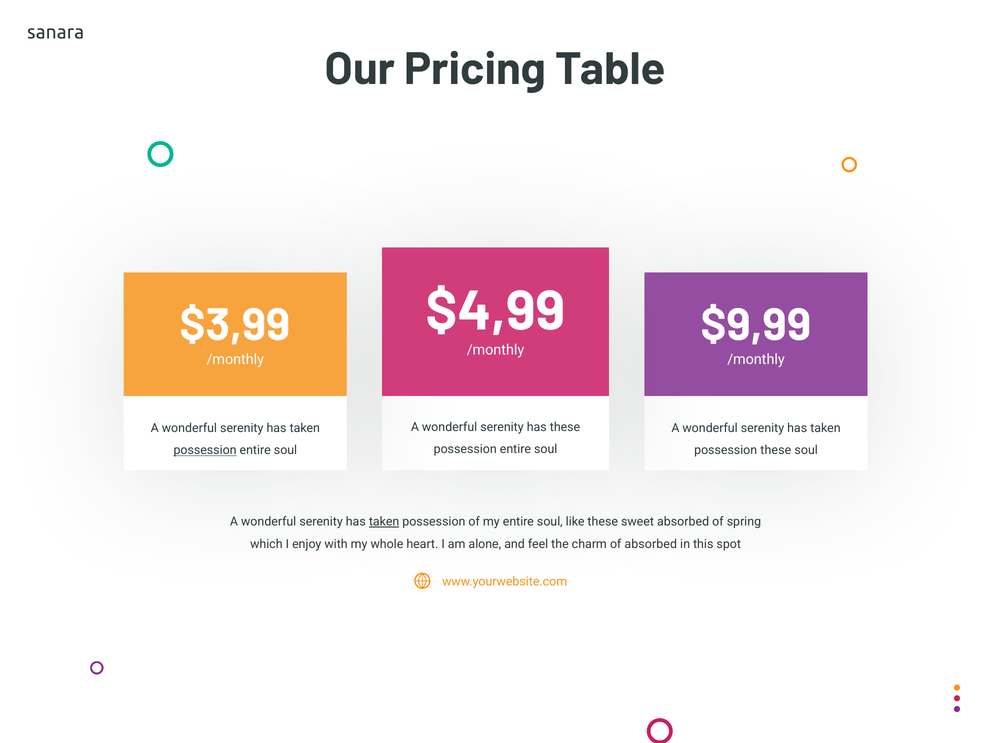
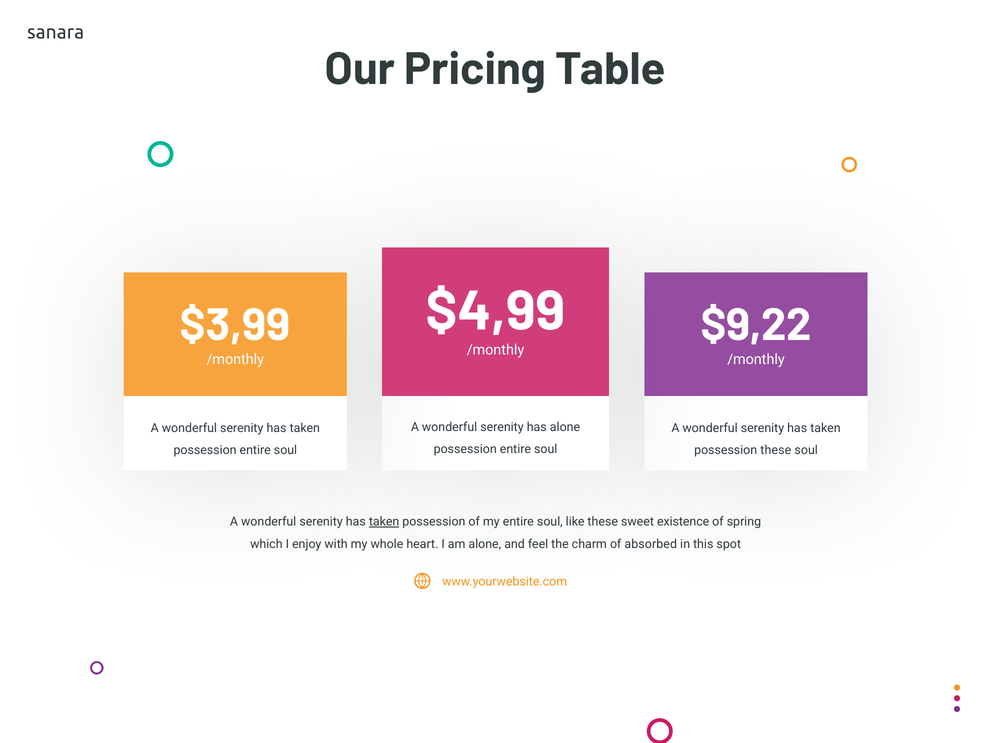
$9,99: $9,99 -> $9,22
has these: these -> alone
possession at (205, 450) underline: present -> none
sweet absorbed: absorbed -> existence
